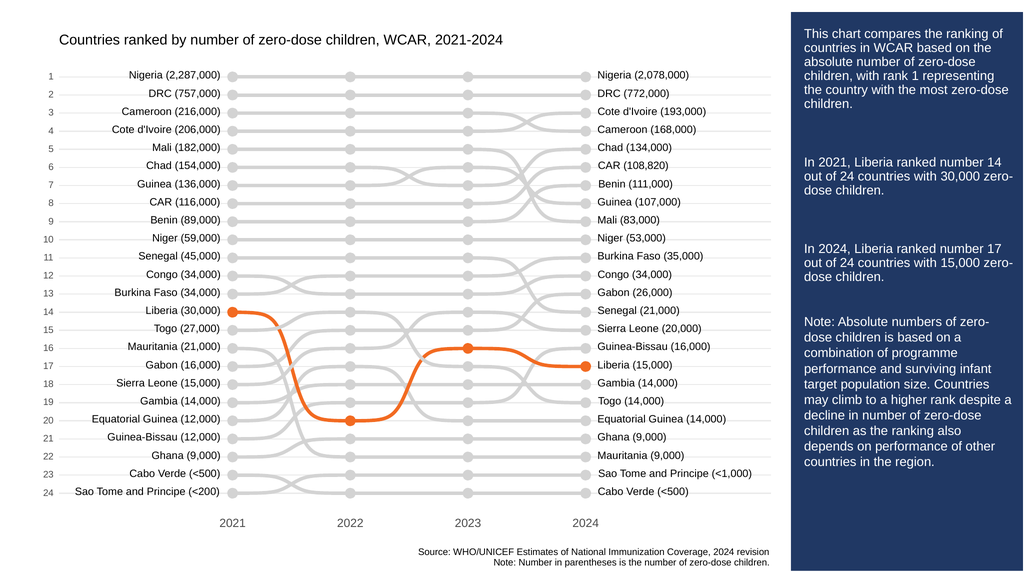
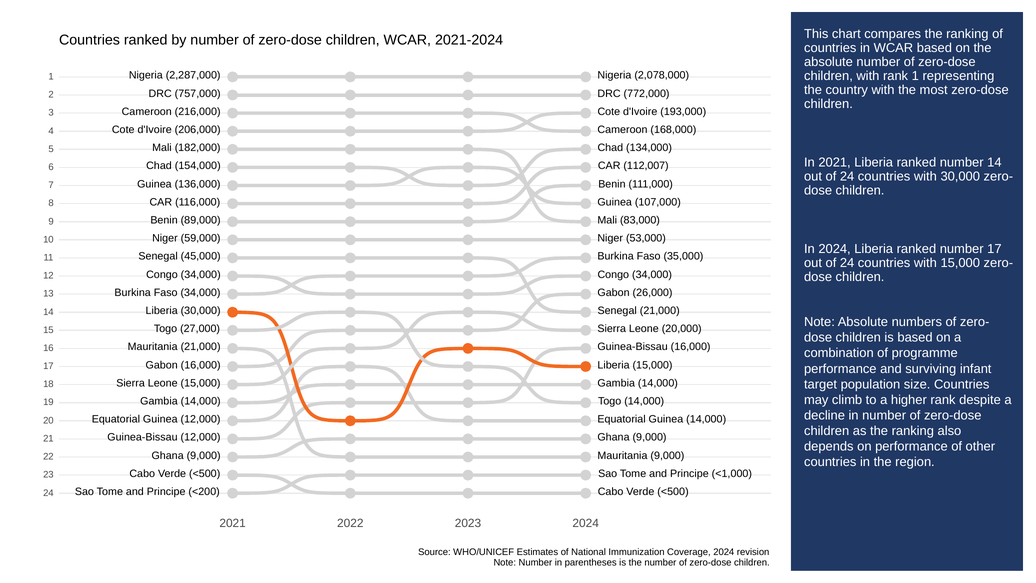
108,820: 108,820 -> 112,007
